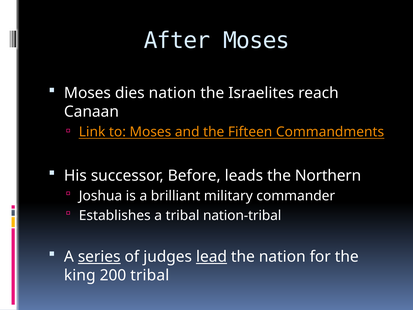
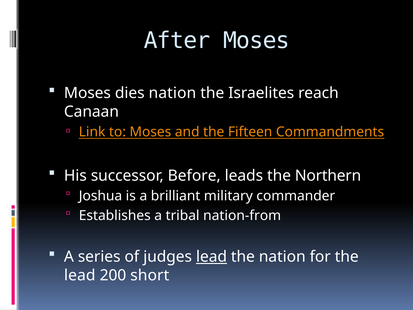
nation-tribal: nation-tribal -> nation-from
series underline: present -> none
king at (80, 275): king -> lead
200 tribal: tribal -> short
